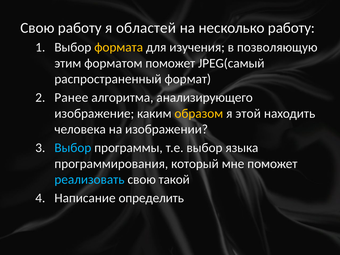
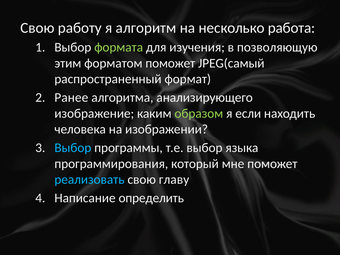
областей: областей -> алгоритм
несколько работу: работу -> работа
формата colour: yellow -> light green
образом colour: yellow -> light green
этой: этой -> если
такой: такой -> главу
